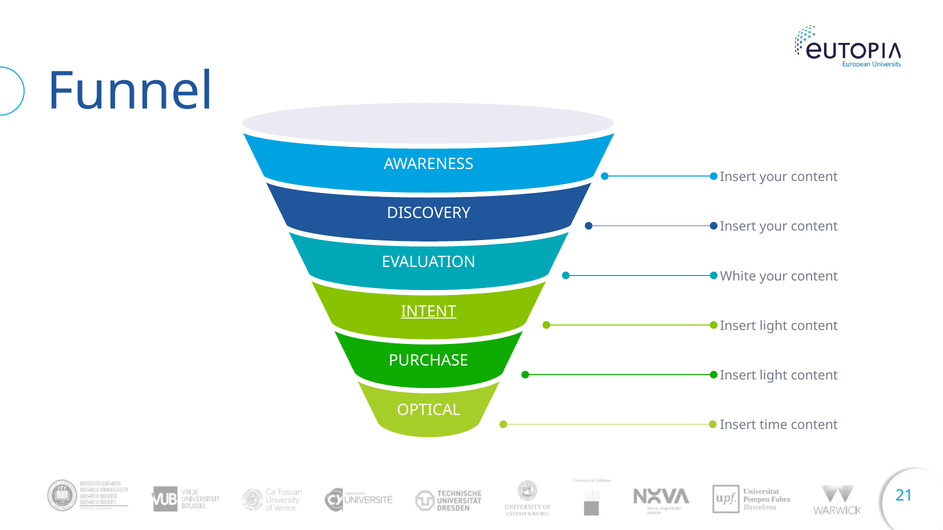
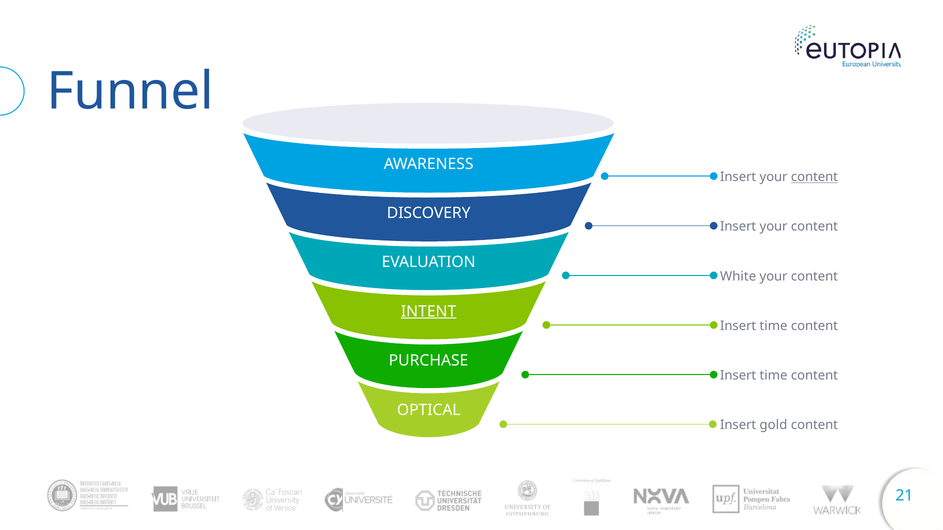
content at (814, 177) underline: none -> present
light at (773, 326): light -> time
light at (773, 376): light -> time
time: time -> gold
